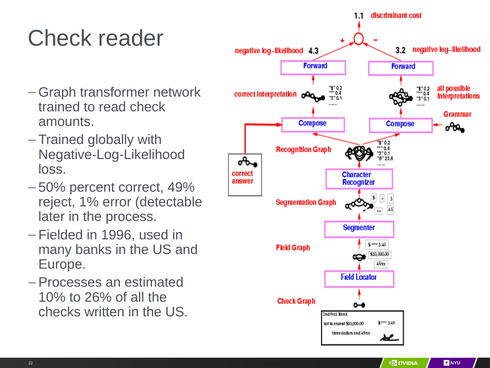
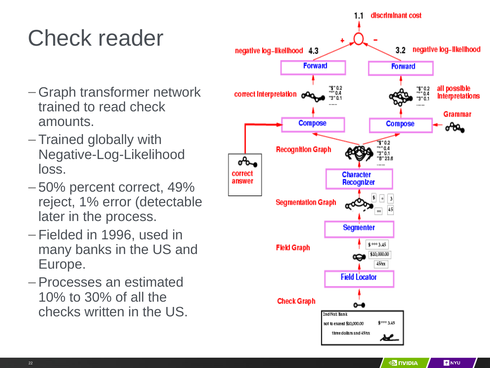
26%: 26% -> 30%
